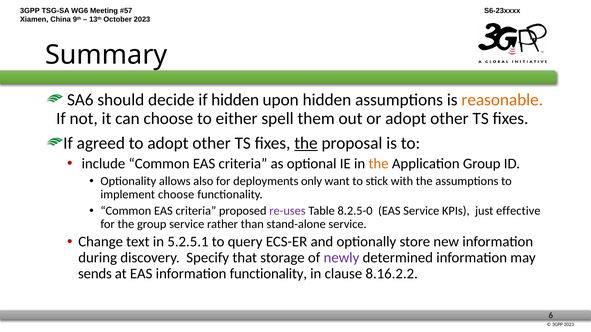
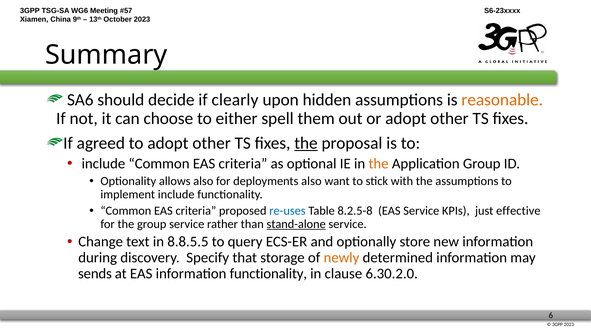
if hidden: hidden -> clearly
deployments only: only -> also
implement choose: choose -> include
re-uses colour: purple -> blue
8.2.5-0: 8.2.5-0 -> 8.2.5-8
stand-alone underline: none -> present
5.2.5.1: 5.2.5.1 -> 8.8.5.5
newly colour: purple -> orange
8.16.2.2: 8.16.2.2 -> 6.30.2.0
